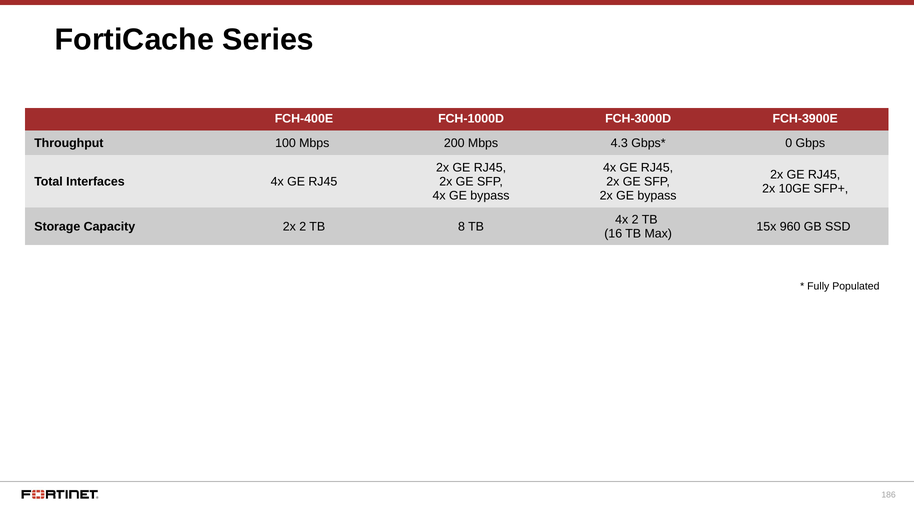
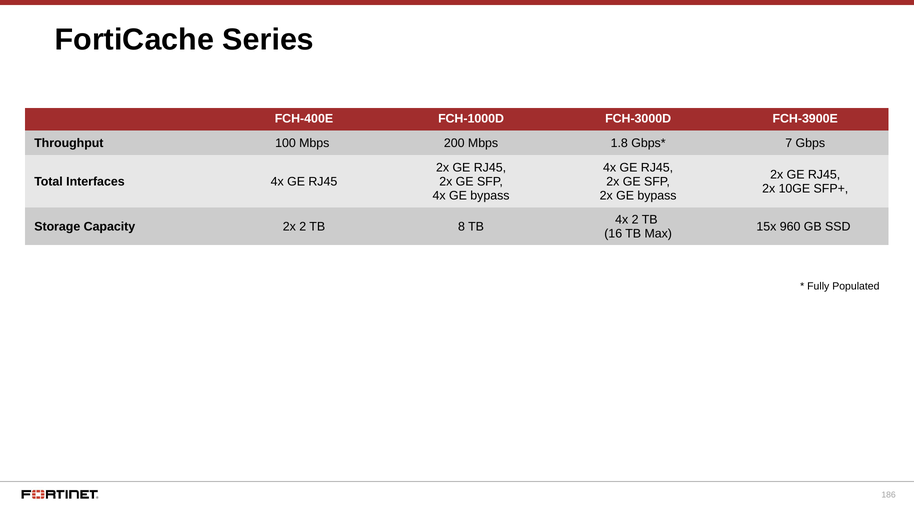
4.3: 4.3 -> 1.8
0: 0 -> 7
